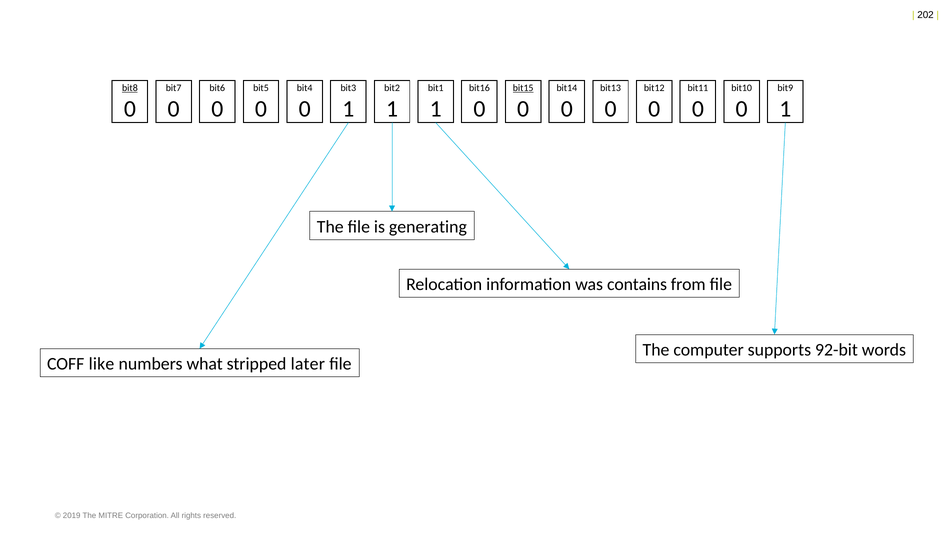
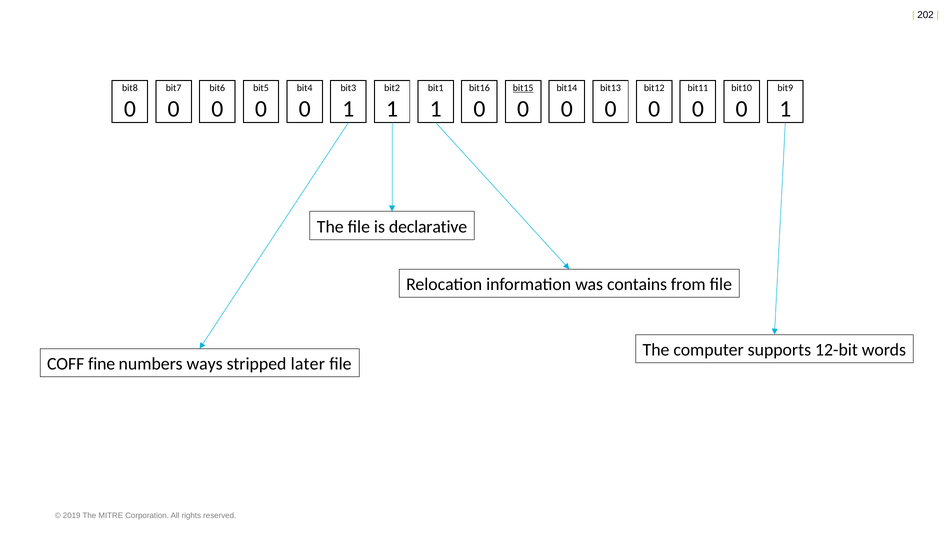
bit8 underline: present -> none
generating: generating -> declarative
92-bit: 92-bit -> 12-bit
like: like -> fine
what: what -> ways
